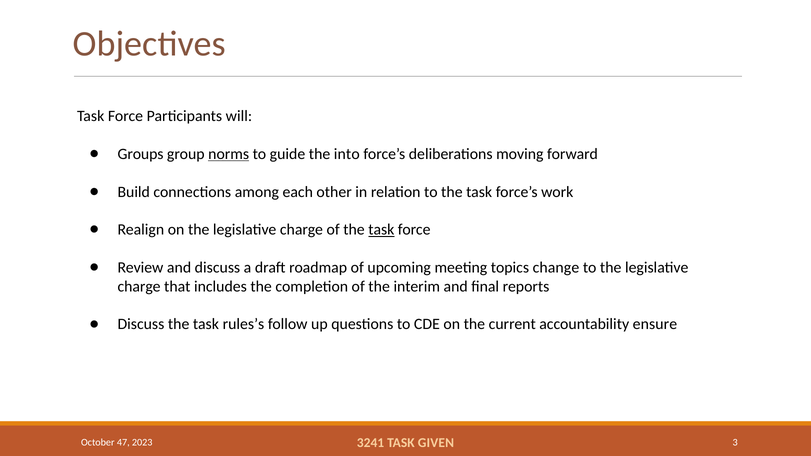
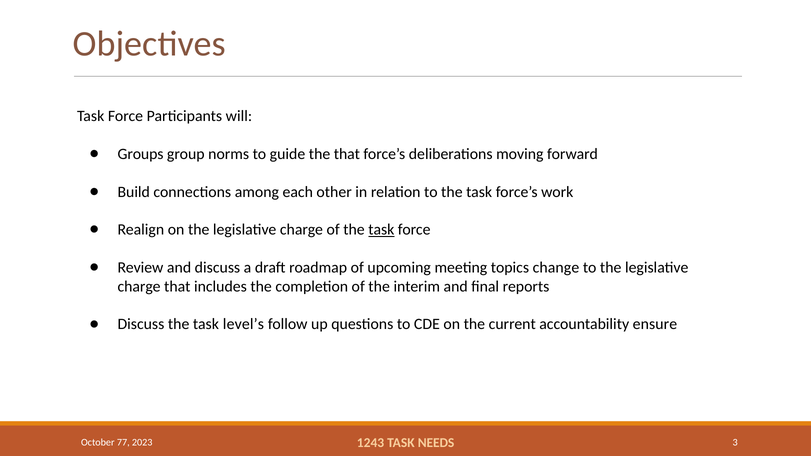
norms underline: present -> none
the into: into -> that
rules’s: rules’s -> level’s
47: 47 -> 77
3241: 3241 -> 1243
GIVEN: GIVEN -> NEEDS
